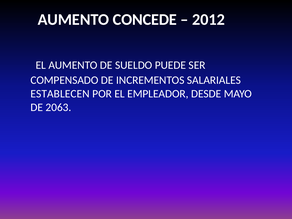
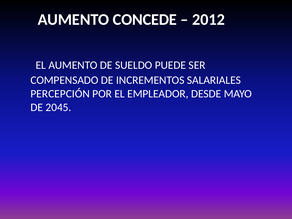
ESTABLECEN: ESTABLECEN -> PERCEPCIÓN
2063: 2063 -> 2045
